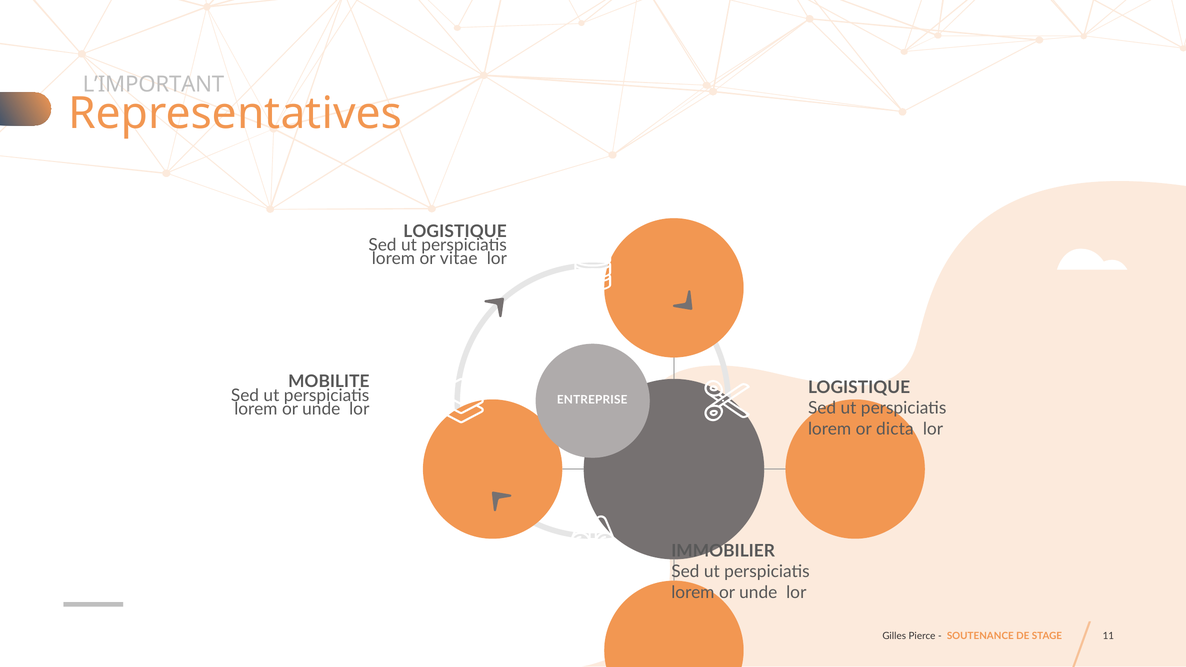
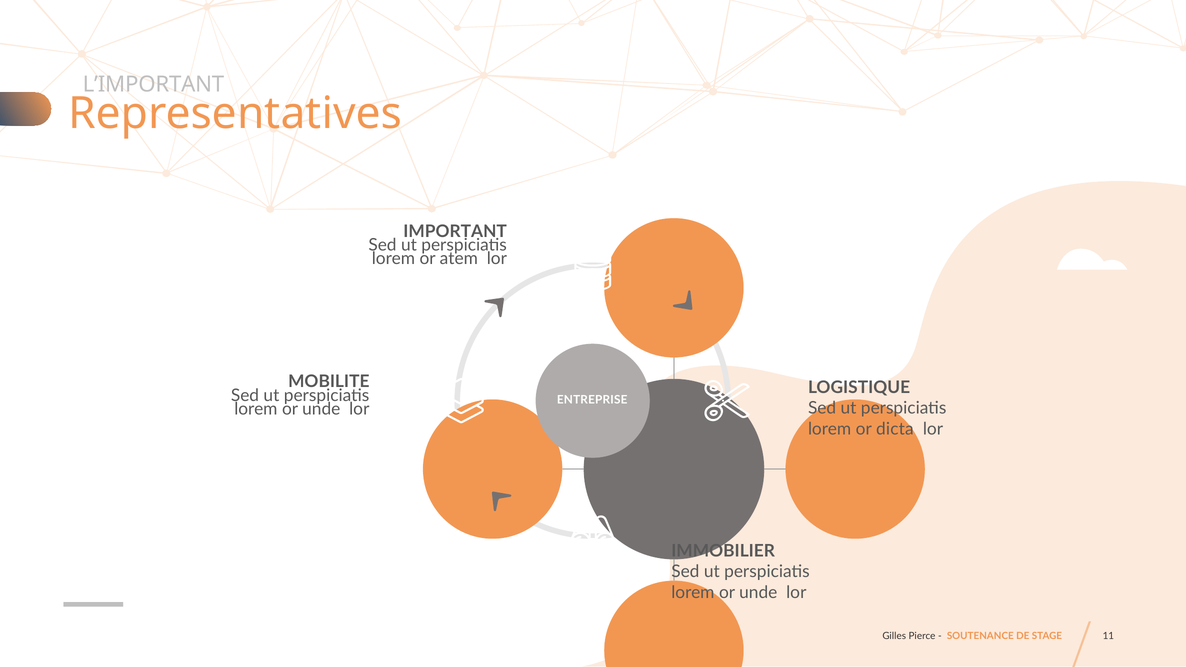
LOGISTIQUE at (455, 232): LOGISTIQUE -> IMPORTANT
vitae: vitae -> atem
